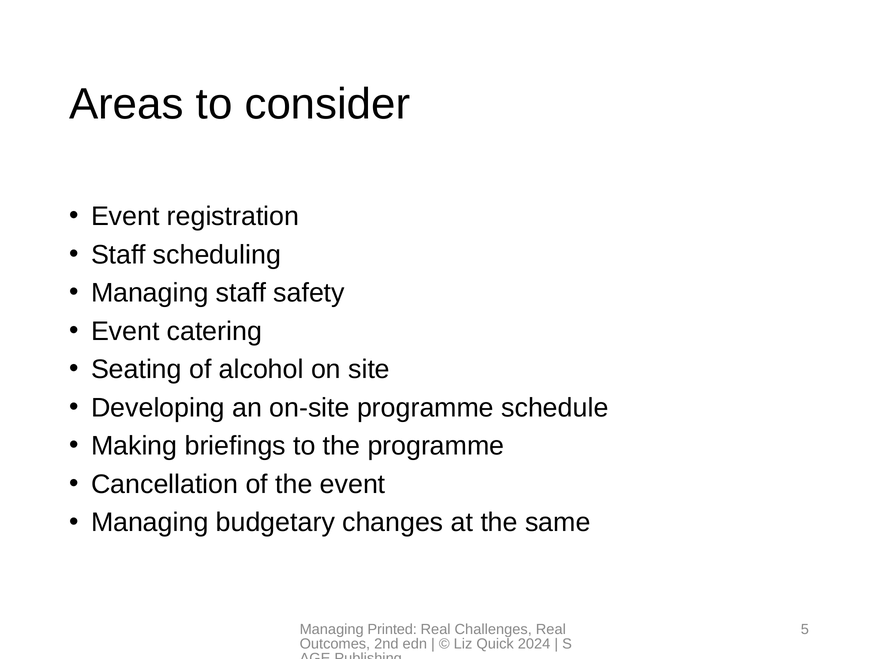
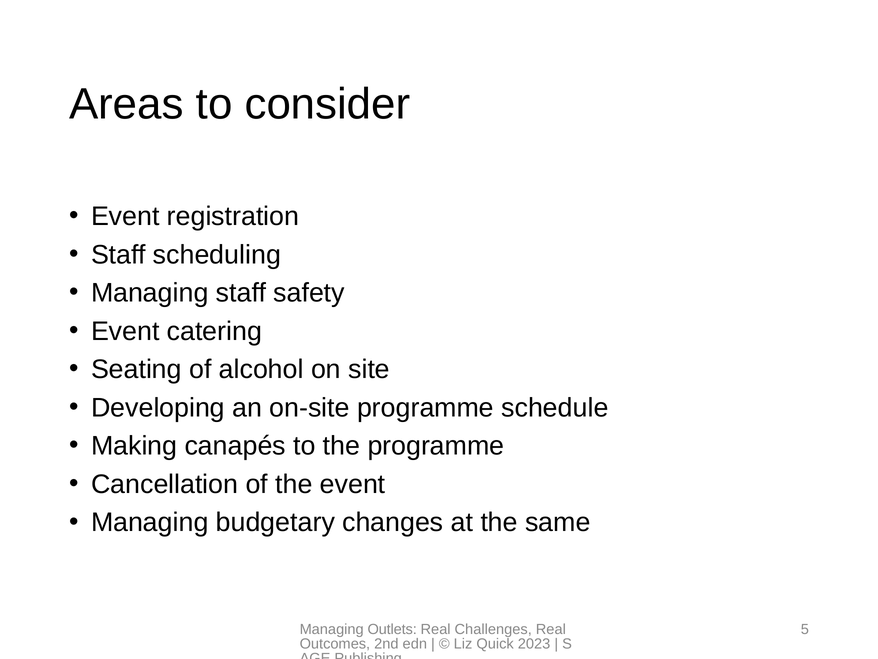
briefings: briefings -> canapés
Printed: Printed -> Outlets
2024: 2024 -> 2023
